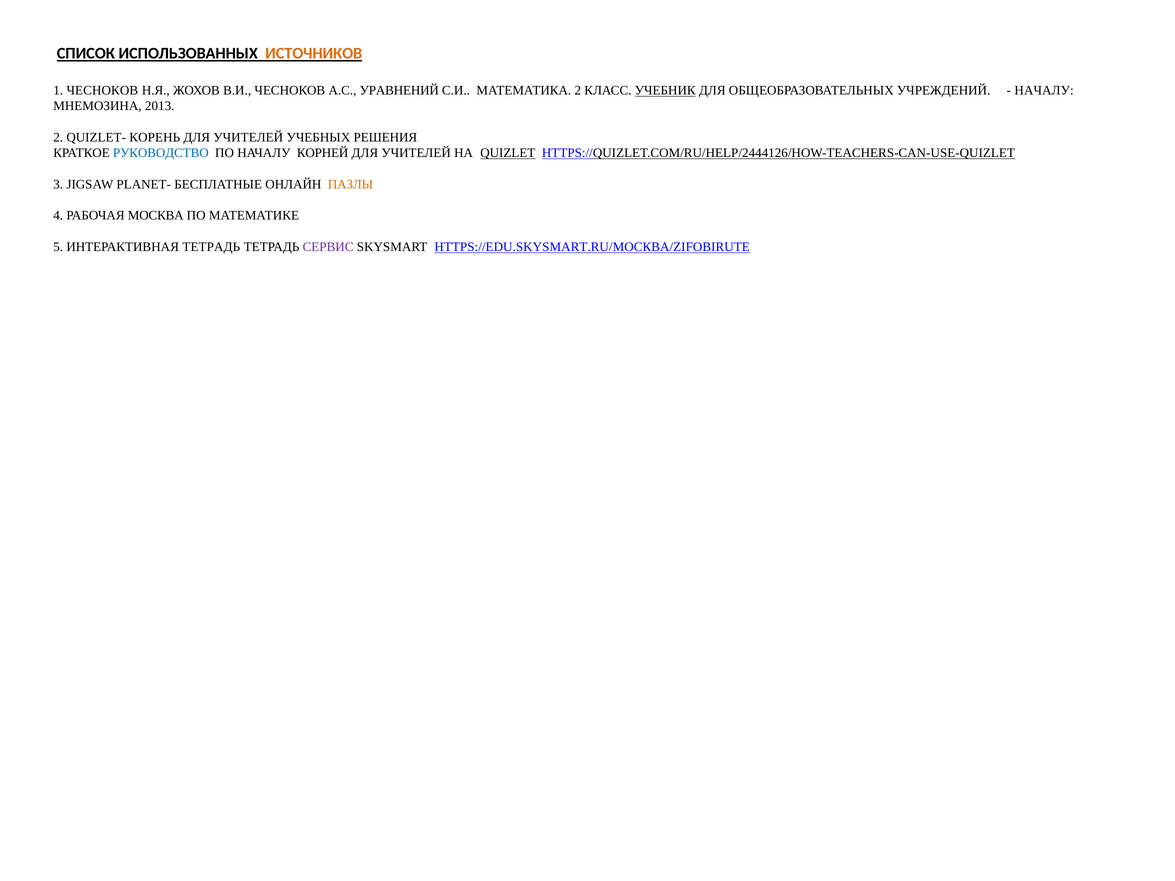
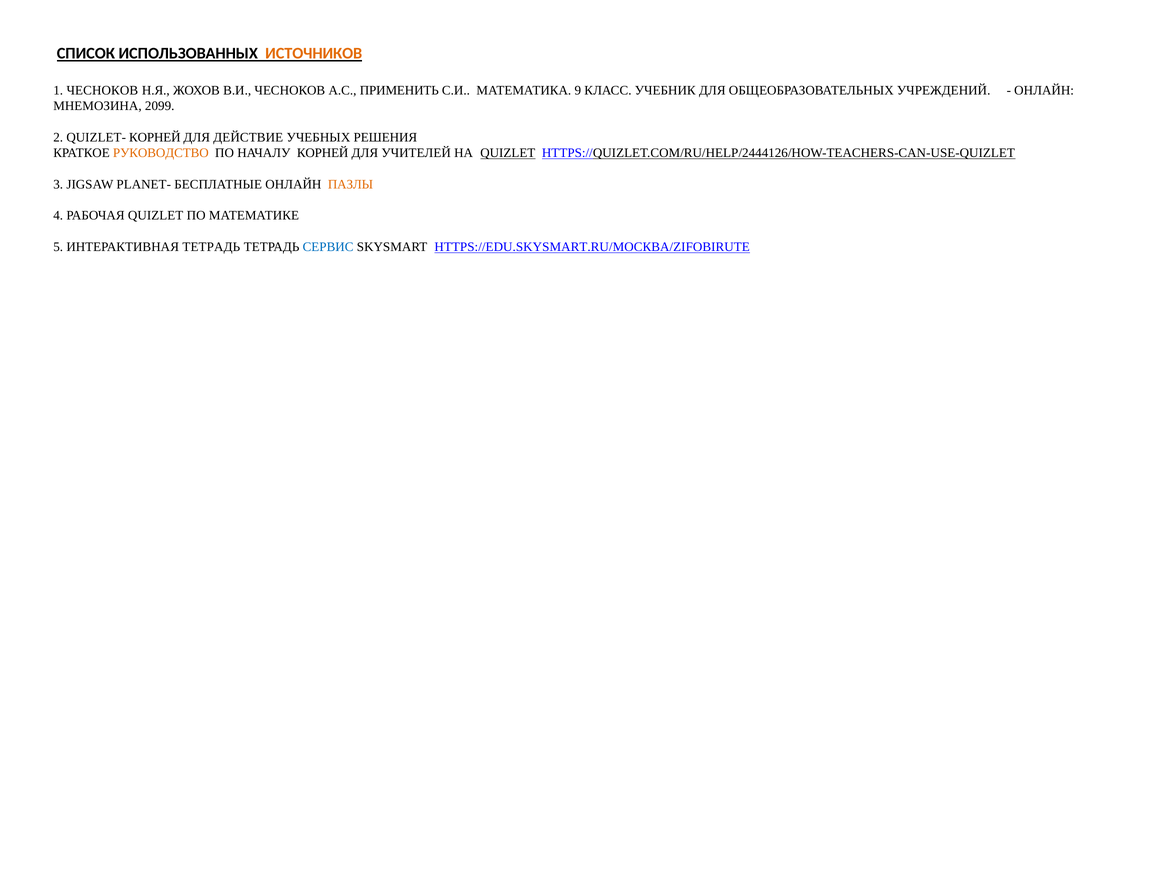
УРАВНЕНИЙ: УРАВНЕНИЙ -> ПРИМЕНИТЬ
МАТЕМАТИКА 2: 2 -> 9
УЧЕБНИК underline: present -> none
НАЧАЛУ at (1044, 91): НАЧАЛУ -> ОНЛАЙН
2013: 2013 -> 2099
QUIZLET- КОРЕНЬ: КОРЕНЬ -> КОРНЕЙ
УЧИТЕЛЕЙ at (248, 137): УЧИТЕЛЕЙ -> ДЕЙСТВИЕ
РУКОВОДСТВО colour: blue -> orange
РАБОЧАЯ МОСКВА: МОСКВА -> QUIZLET
СЕРВИС colour: purple -> blue
